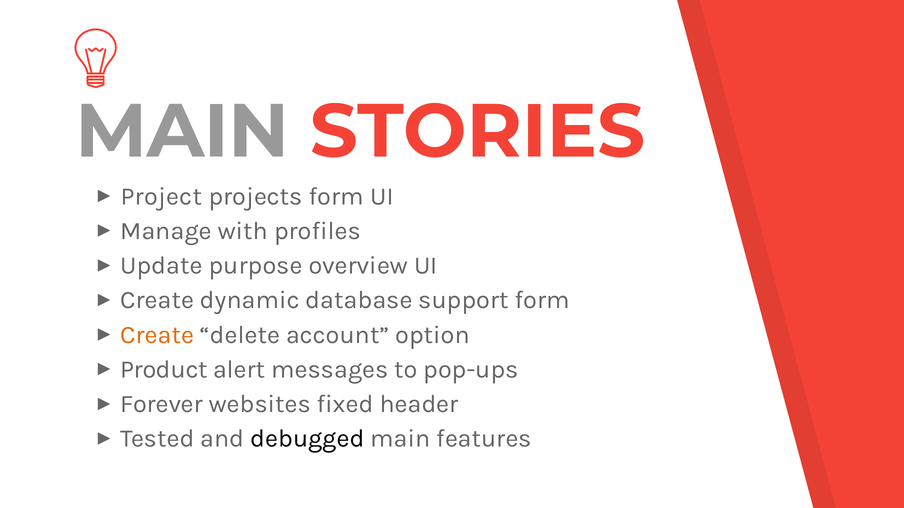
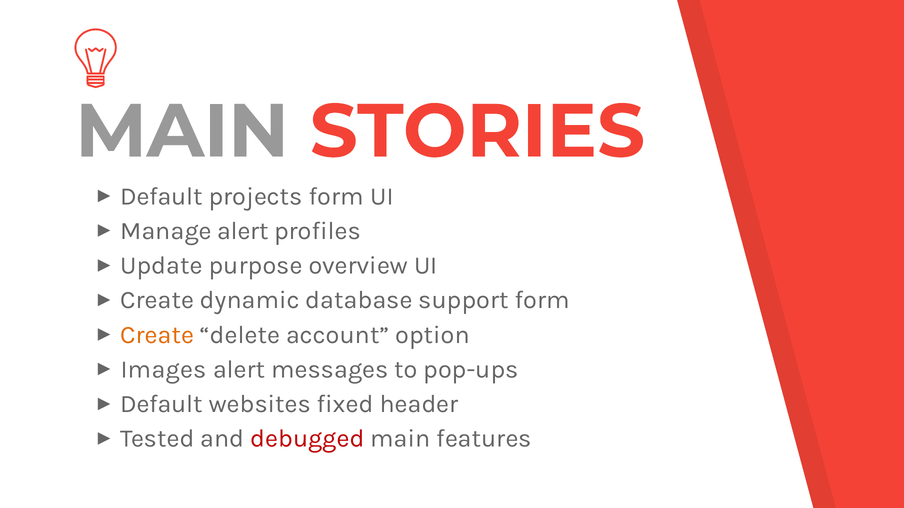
Project at (161, 196): Project -> Default
Manage with: with -> alert
Product: Product -> Images
Forever at (162, 404): Forever -> Default
debugged colour: black -> red
